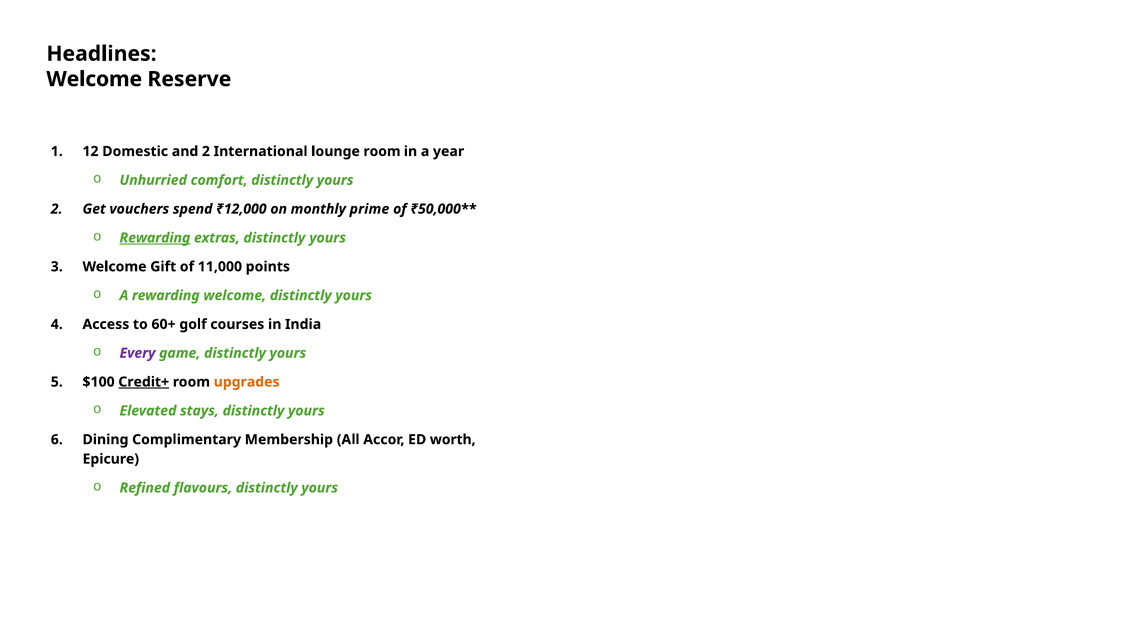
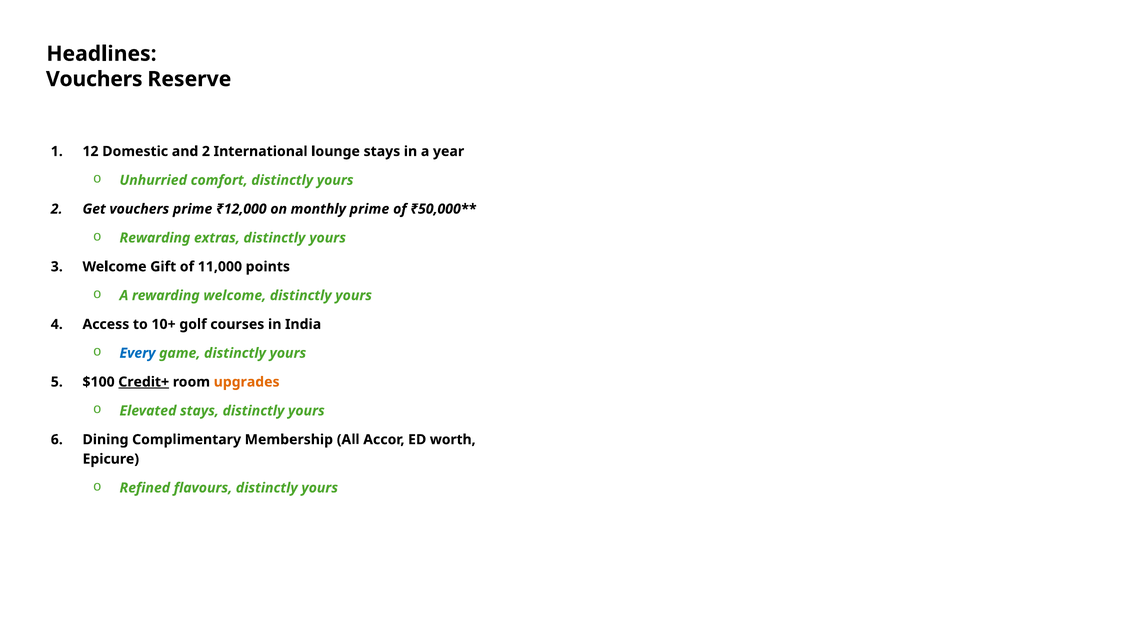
Welcome at (94, 79): Welcome -> Vouchers
lounge room: room -> stays
vouchers spend: spend -> prime
Rewarding at (155, 238) underline: present -> none
60+: 60+ -> 10+
Every colour: purple -> blue
